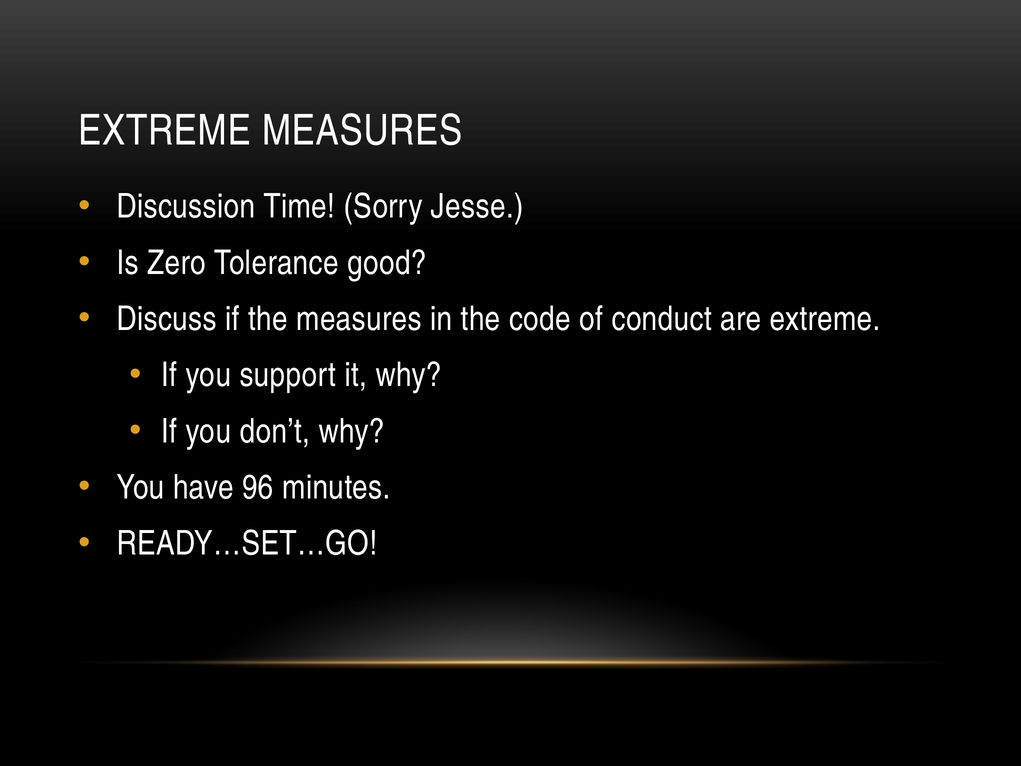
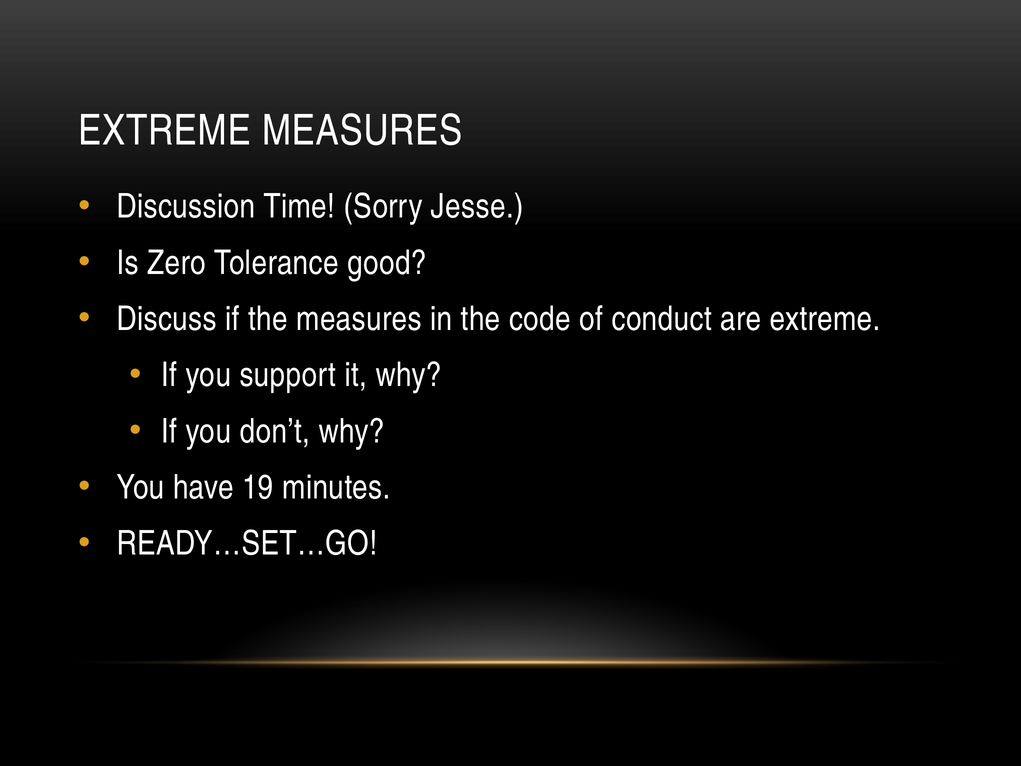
96: 96 -> 19
